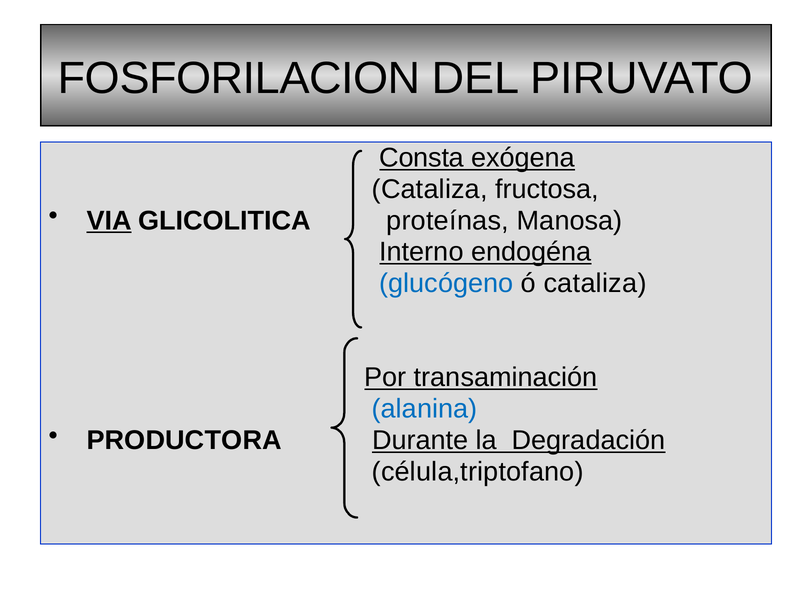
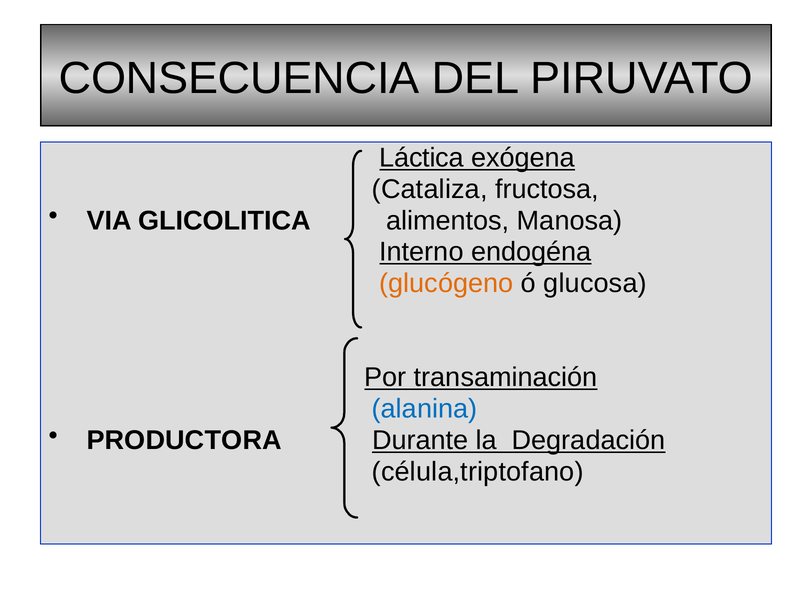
FOSFORILACION: FOSFORILACION -> CONSECUENCIA
Consta: Consta -> Láctica
VIA underline: present -> none
proteínas: proteínas -> alimentos
glucógeno colour: blue -> orange
ó cataliza: cataliza -> glucosa
